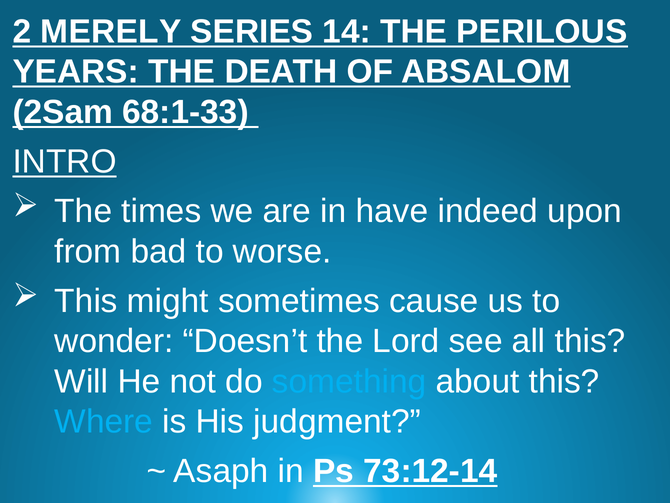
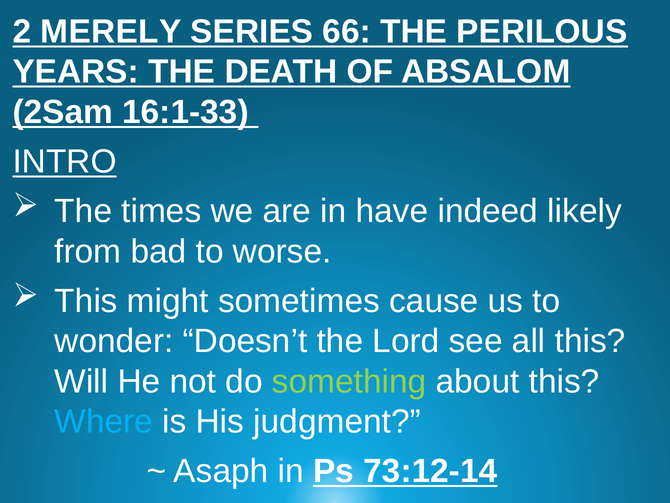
14: 14 -> 66
68:1-33: 68:1-33 -> 16:1-33
upon: upon -> likely
something colour: light blue -> light green
